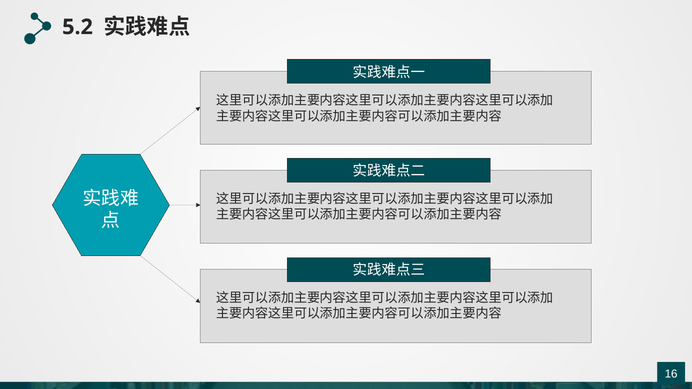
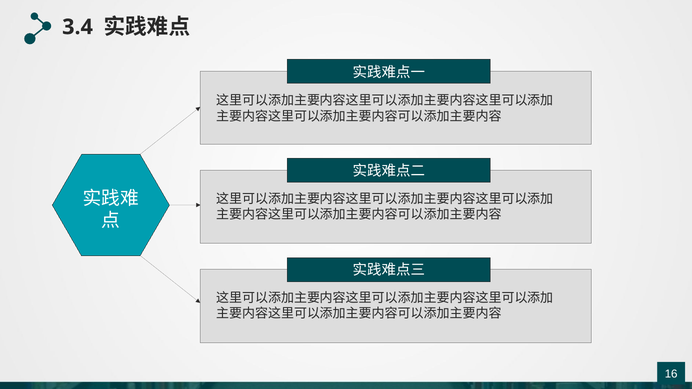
5.2: 5.2 -> 3.4
